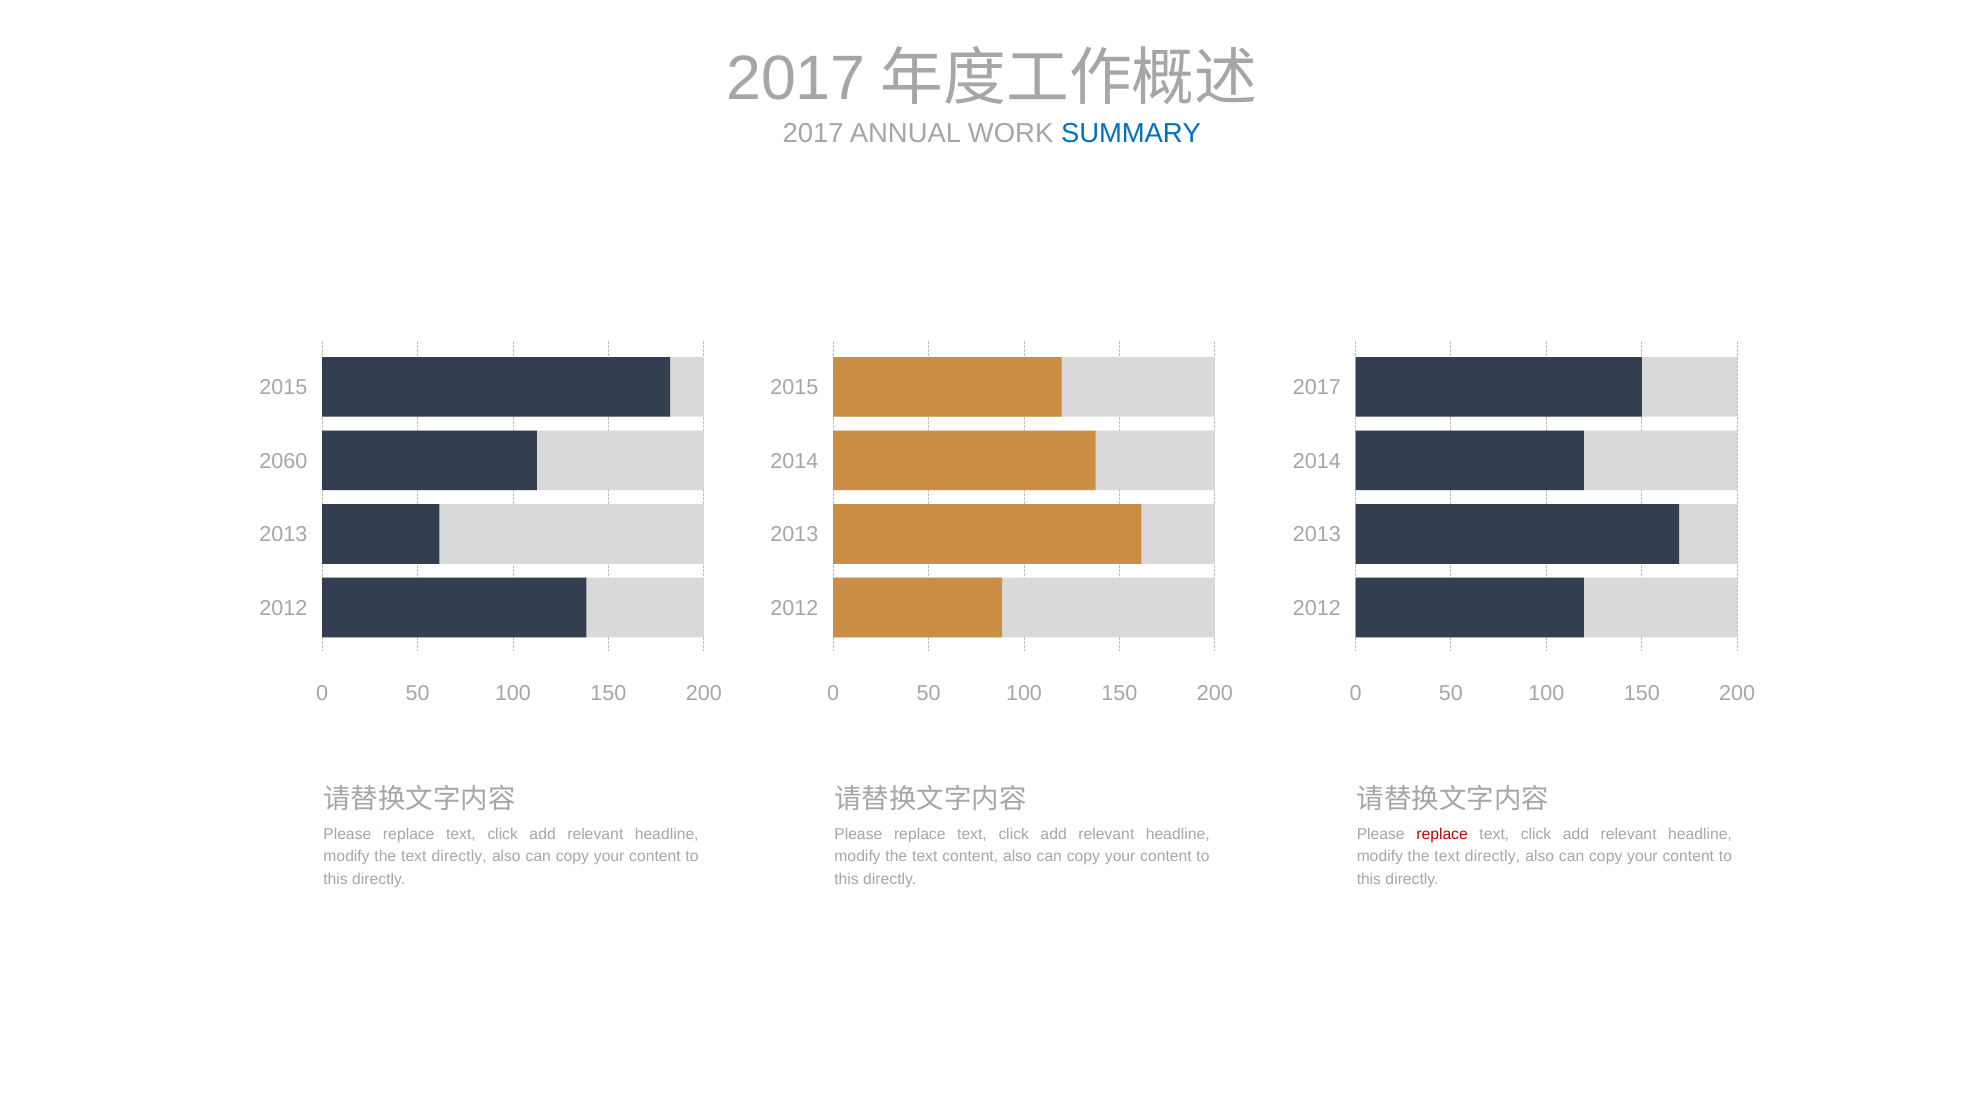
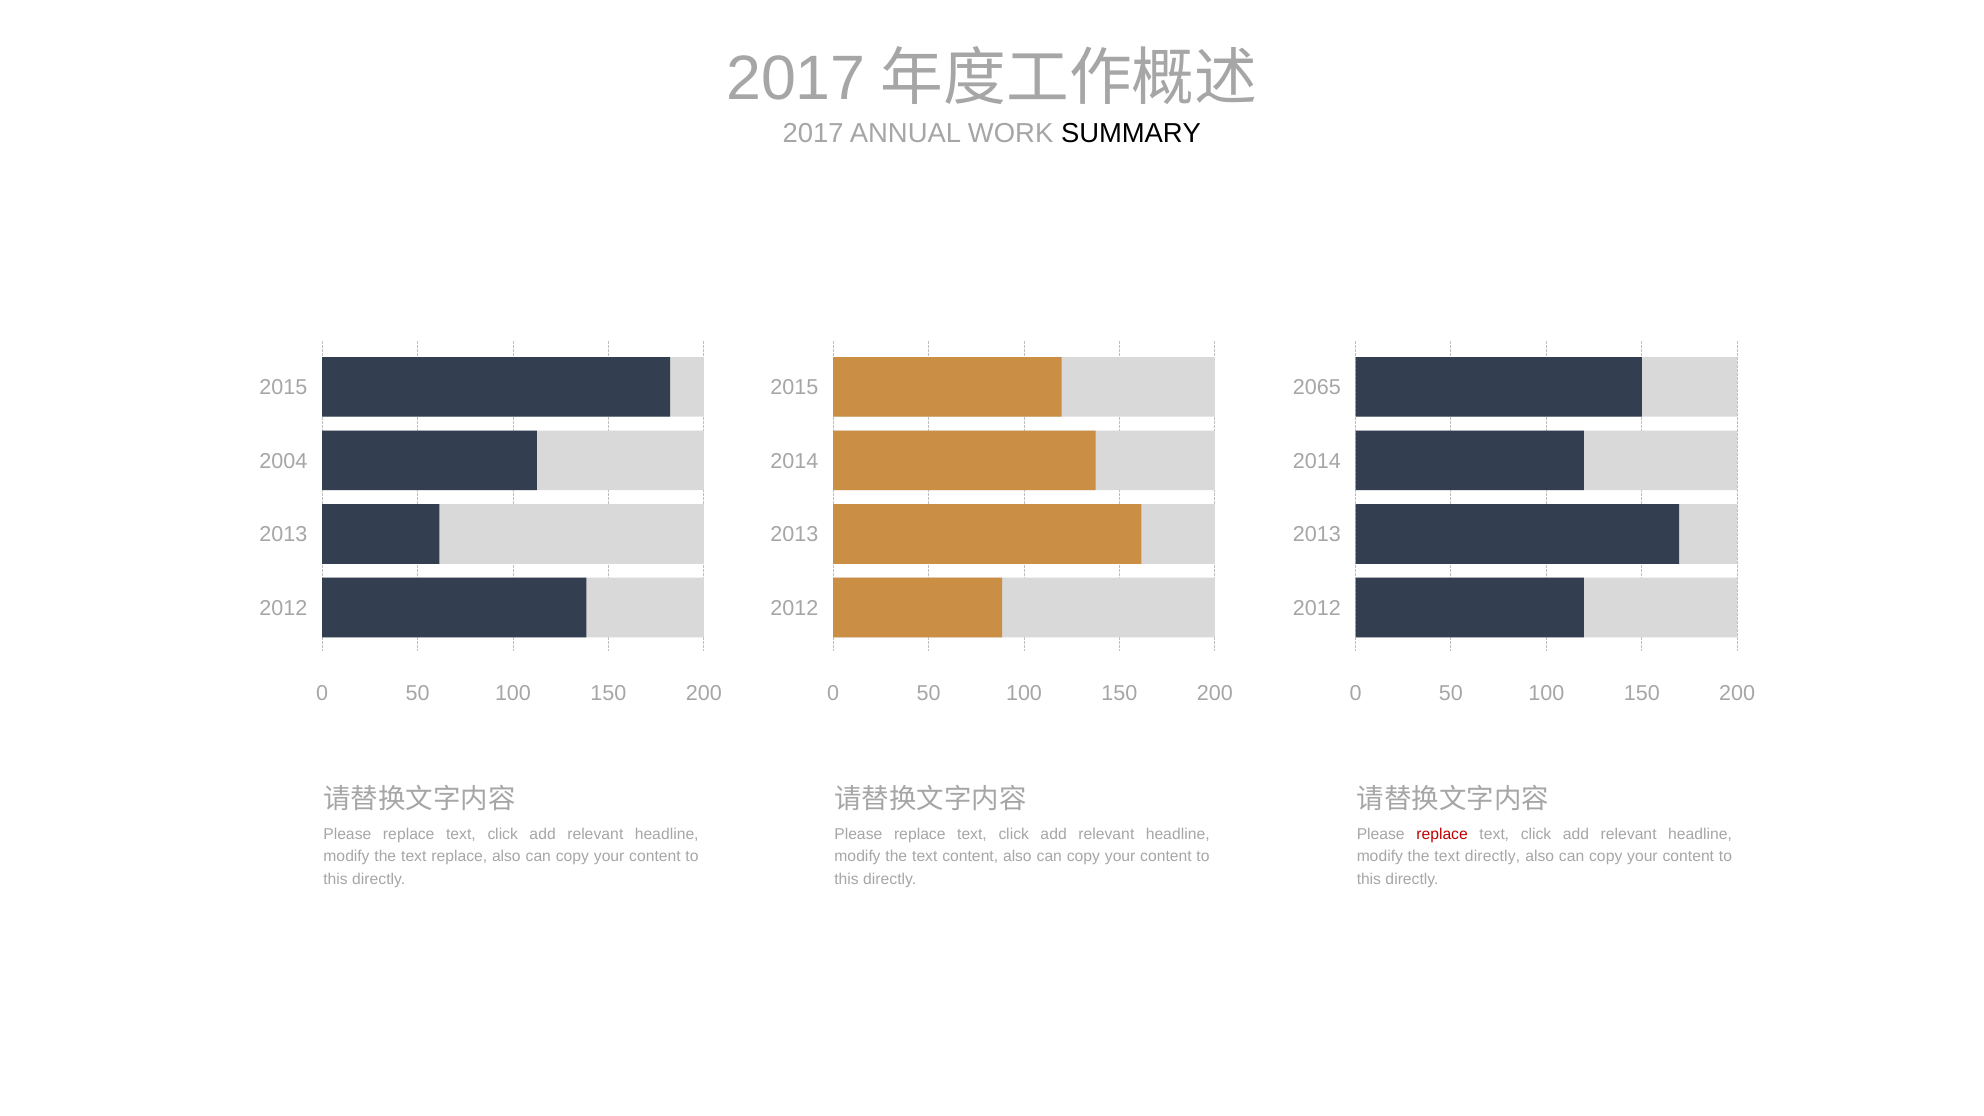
SUMMARY colour: blue -> black
2017 at (1317, 387): 2017 -> 2065
2060: 2060 -> 2004
directly at (459, 857): directly -> replace
